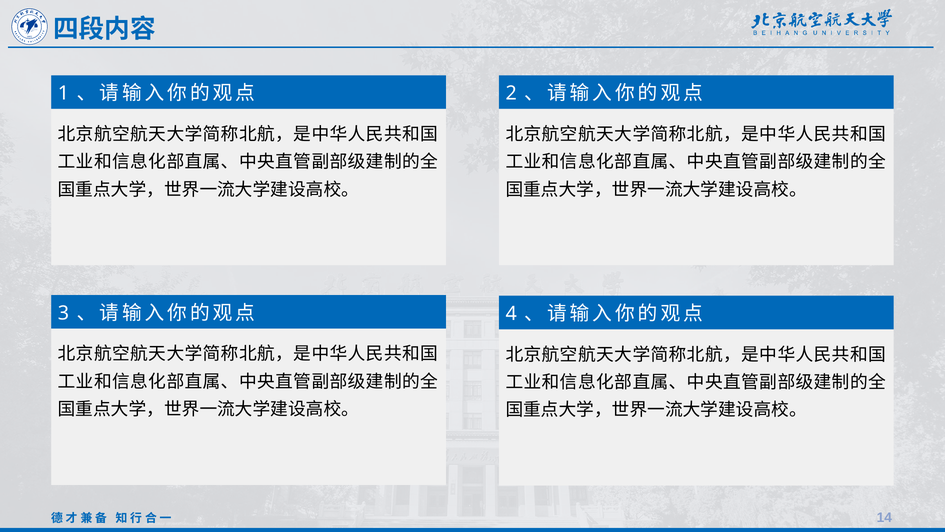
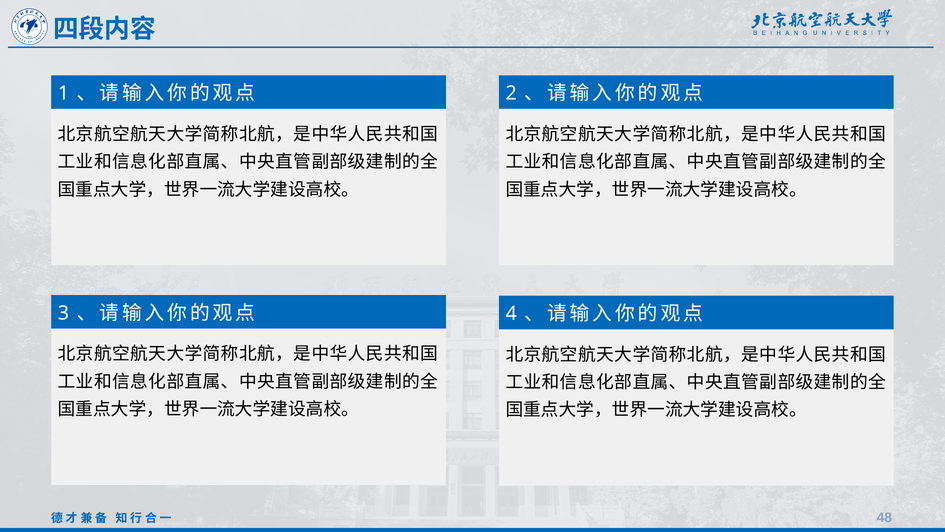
14: 14 -> 48
